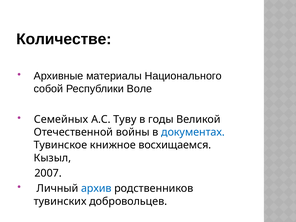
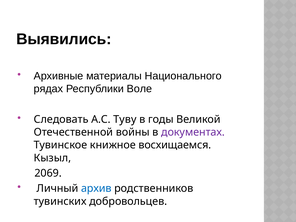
Количестве: Количестве -> Выявились
собой: собой -> рядах
Семейных: Семейных -> Следовать
документах colour: blue -> purple
2007: 2007 -> 2069
